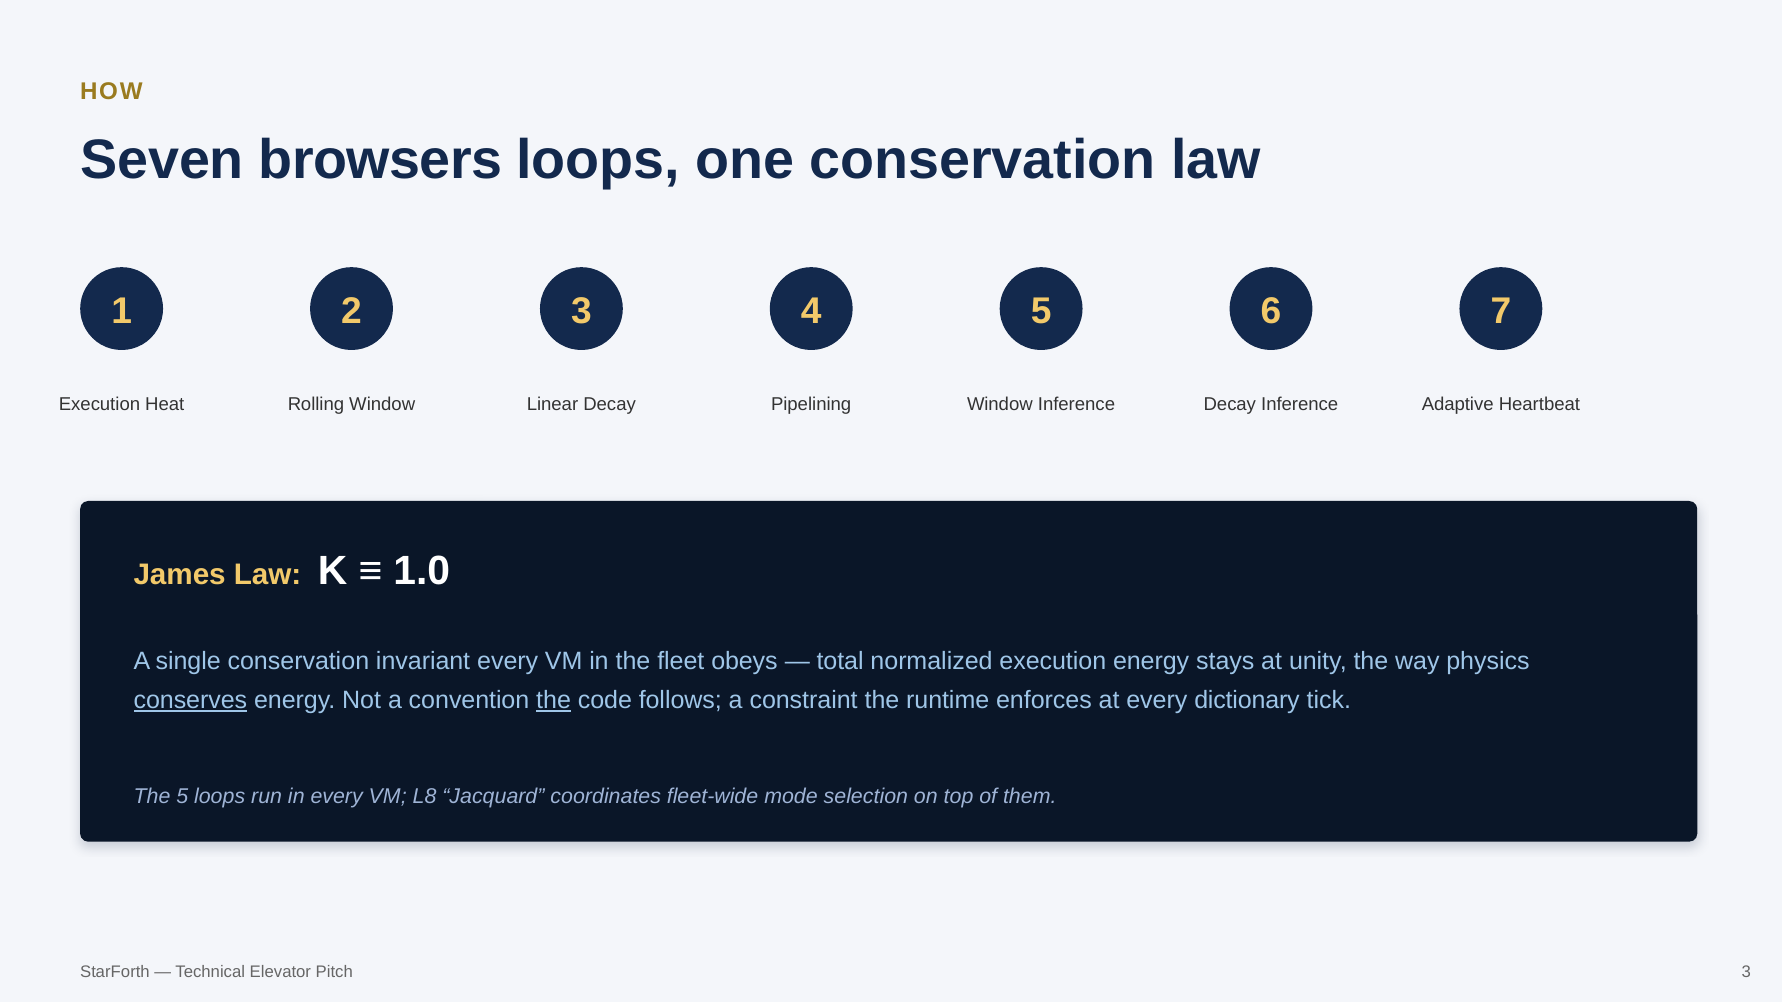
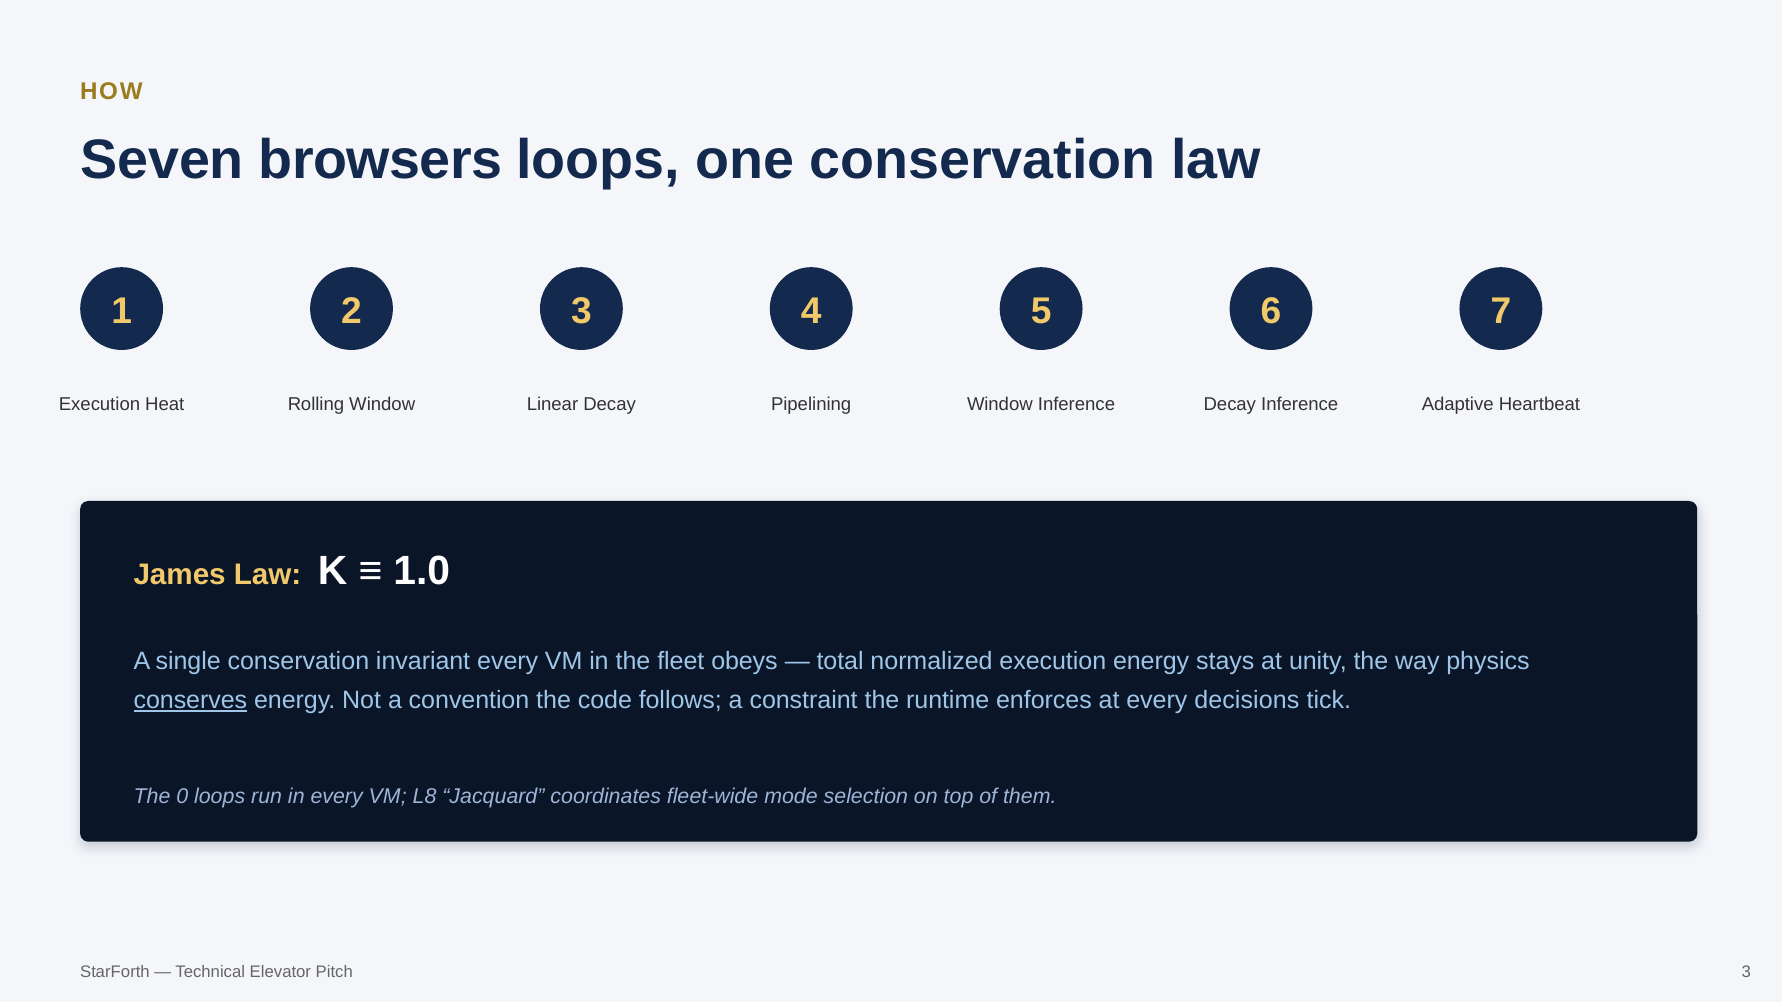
the at (554, 701) underline: present -> none
dictionary: dictionary -> decisions
The 5: 5 -> 0
